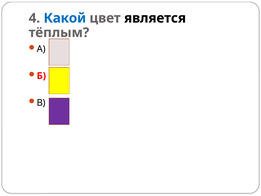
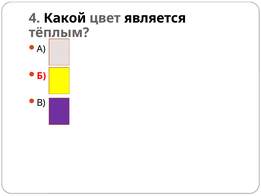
Какой colour: blue -> black
